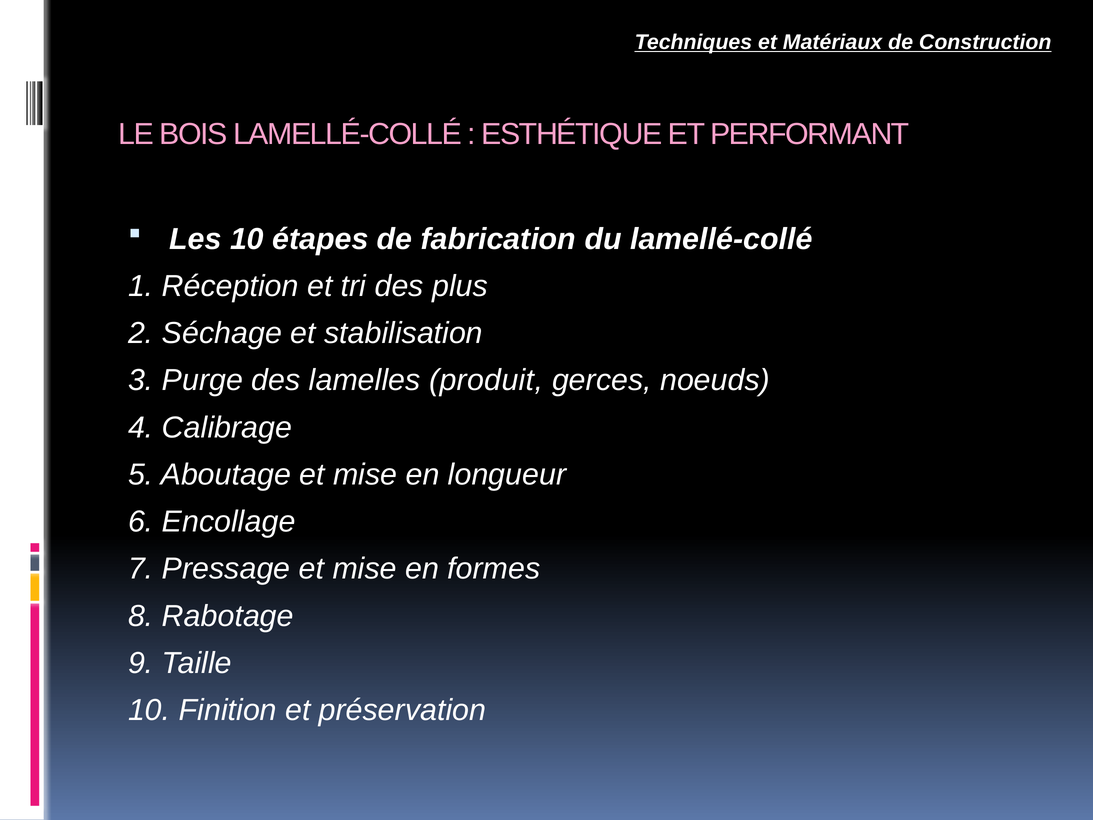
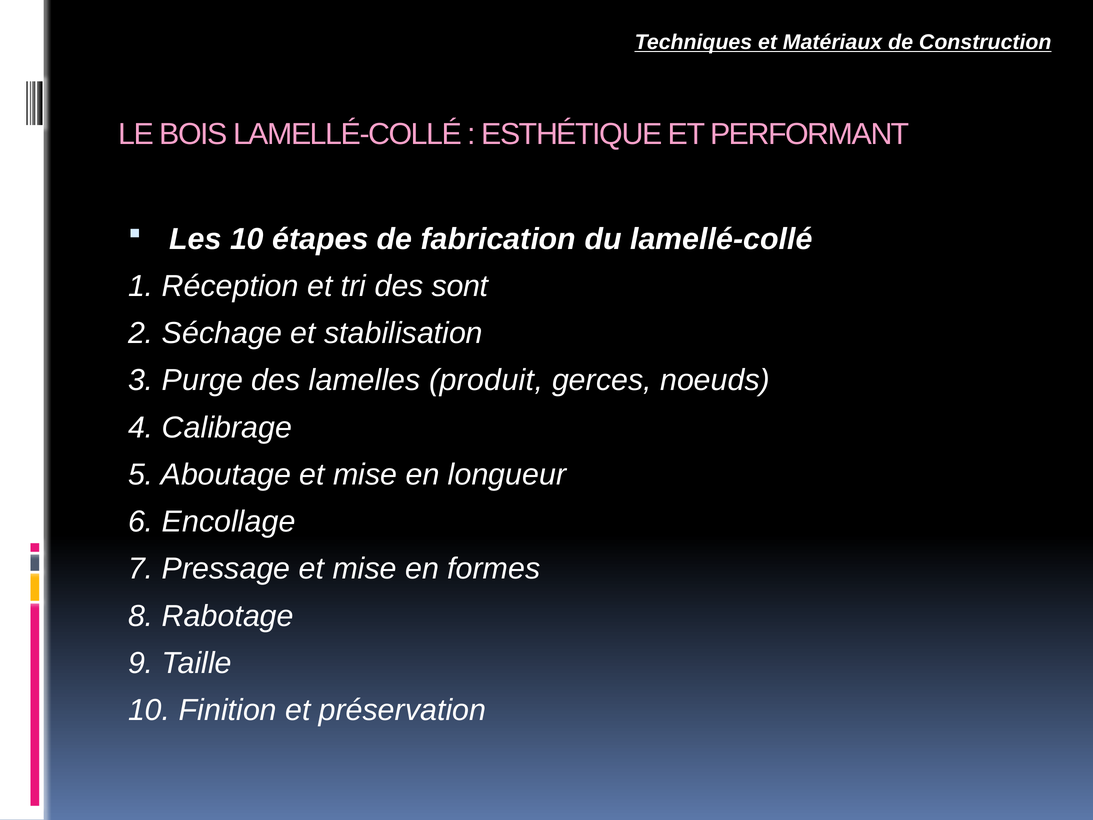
plus: plus -> sont
